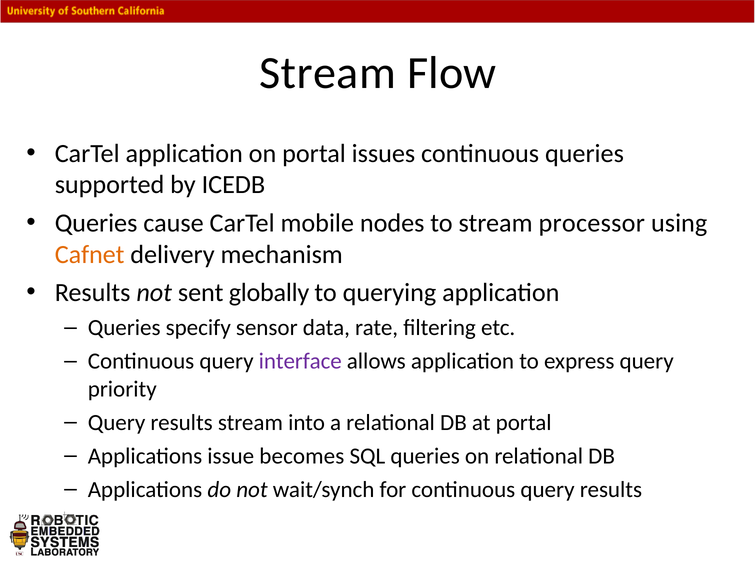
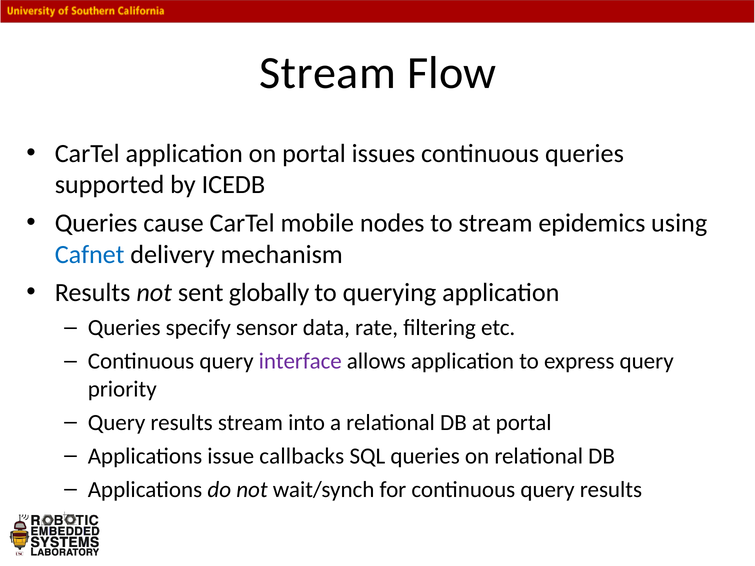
processor: processor -> epidemics
Cafnet colour: orange -> blue
becomes: becomes -> callbacks
